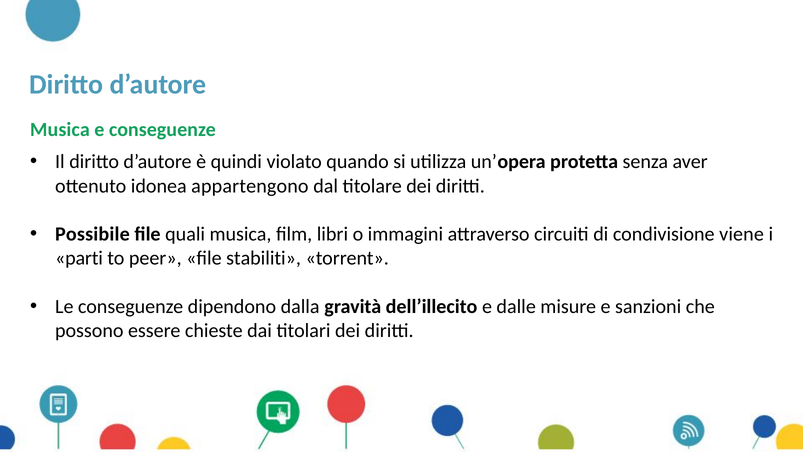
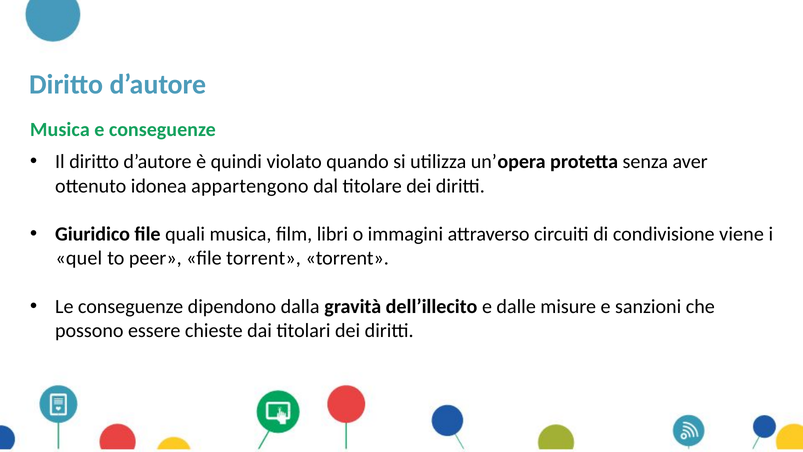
Possibile: Possibile -> Giuridico
parti: parti -> quel
file stabiliti: stabiliti -> torrent
